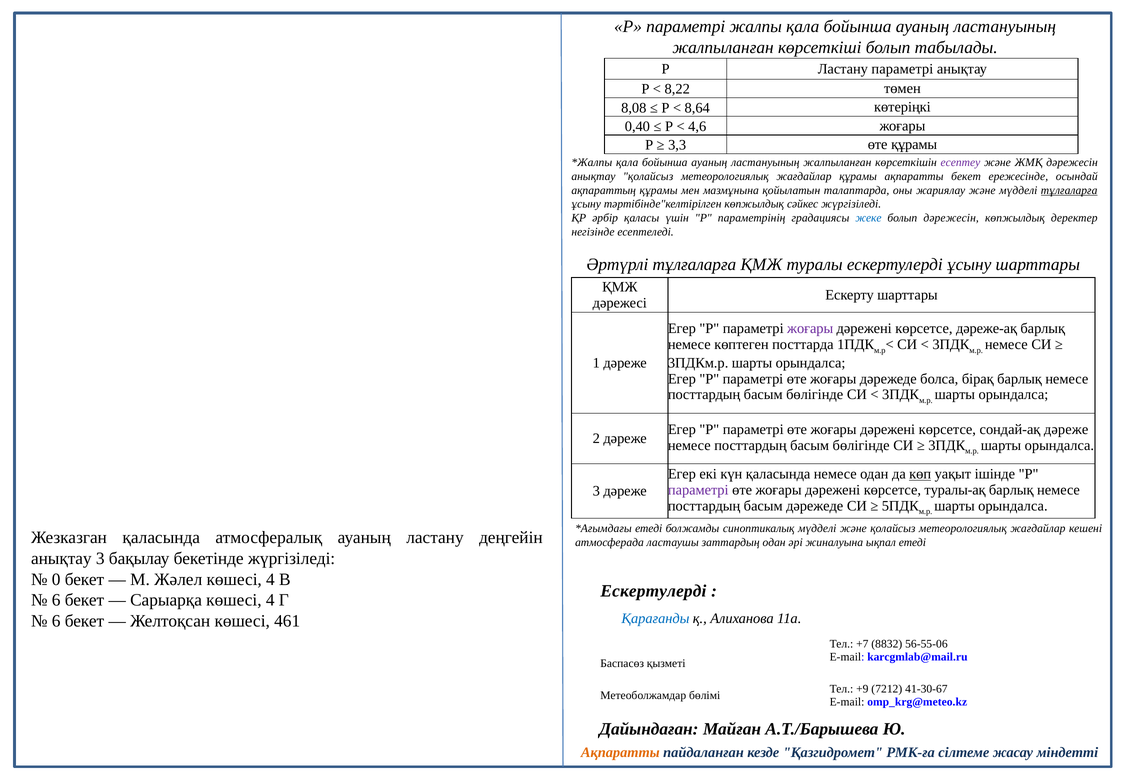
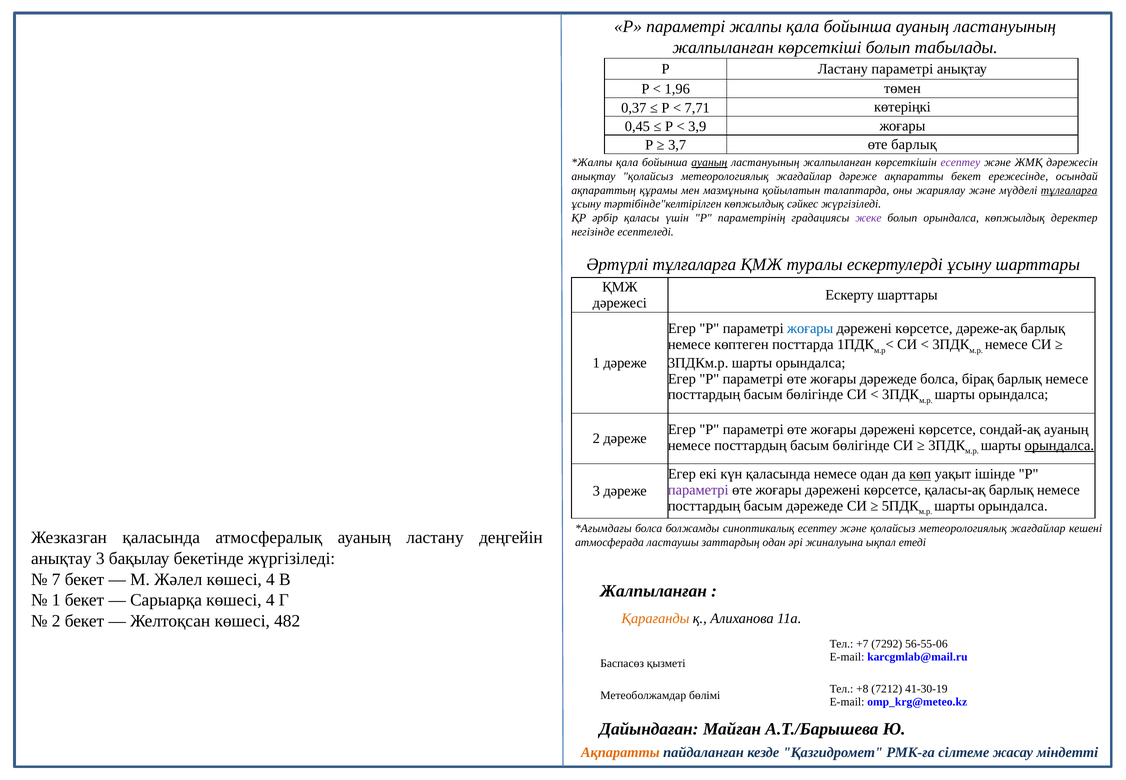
8,22: 8,22 -> 1,96
8,08: 8,08 -> 0,37
8,64: 8,64 -> 7,71
0,40: 0,40 -> 0,45
4,6: 4,6 -> 3,9
3,3: 3,3 -> 3,7
өте құрамы: құрамы -> барлық
ауаның at (709, 162) underline: none -> present
жағдайлар құрамы: құрамы -> дәреже
жеке colour: blue -> purple
болып дәрежесін: дәрежесін -> орындалса
жоғары at (810, 328) colour: purple -> blue
сондай-ақ дәреже: дәреже -> ауаның
орындалса at (1059, 445) underline: none -> present
туралы-ақ: туралы-ақ -> қаласы-ақ
етеді at (649, 528): етеді -> болса
синоптикалық мүдделі: мүдделі -> есептеу
0: 0 -> 7
Ескертулерді at (653, 591): Ескертулерді -> Жалпыланған
6 at (56, 600): 6 -> 1
Қарағанды colour: blue -> orange
6 at (56, 621): 6 -> 2
461: 461 -> 482
8832: 8832 -> 7292
+9: +9 -> +8
41-30-67: 41-30-67 -> 41-30-19
